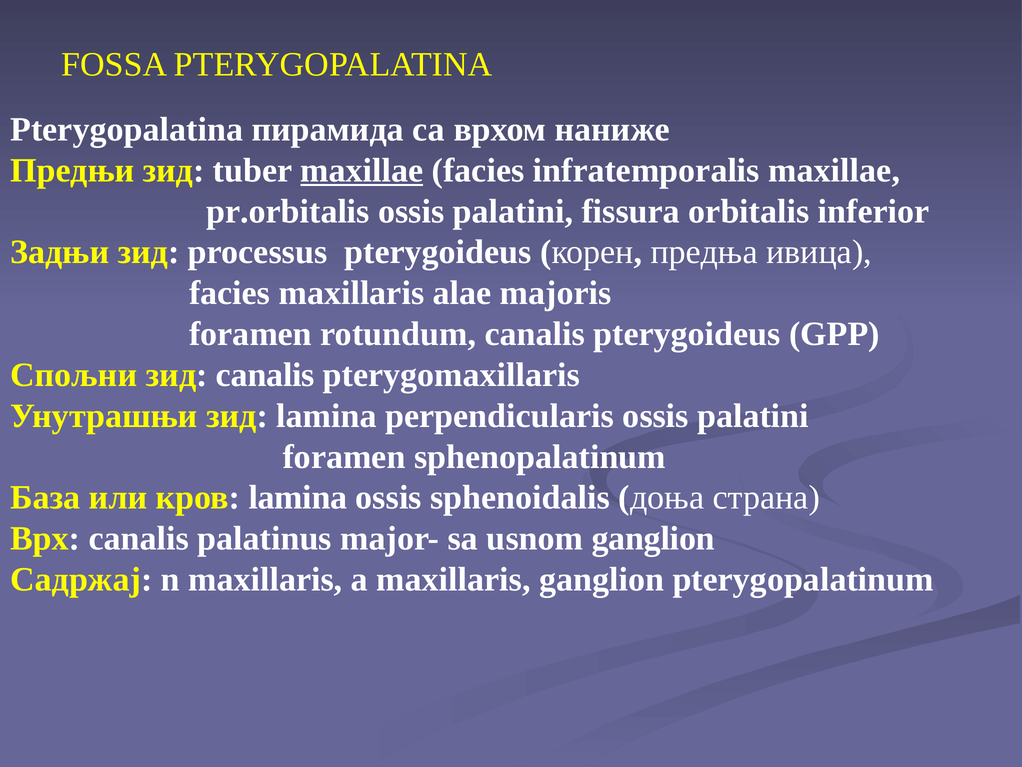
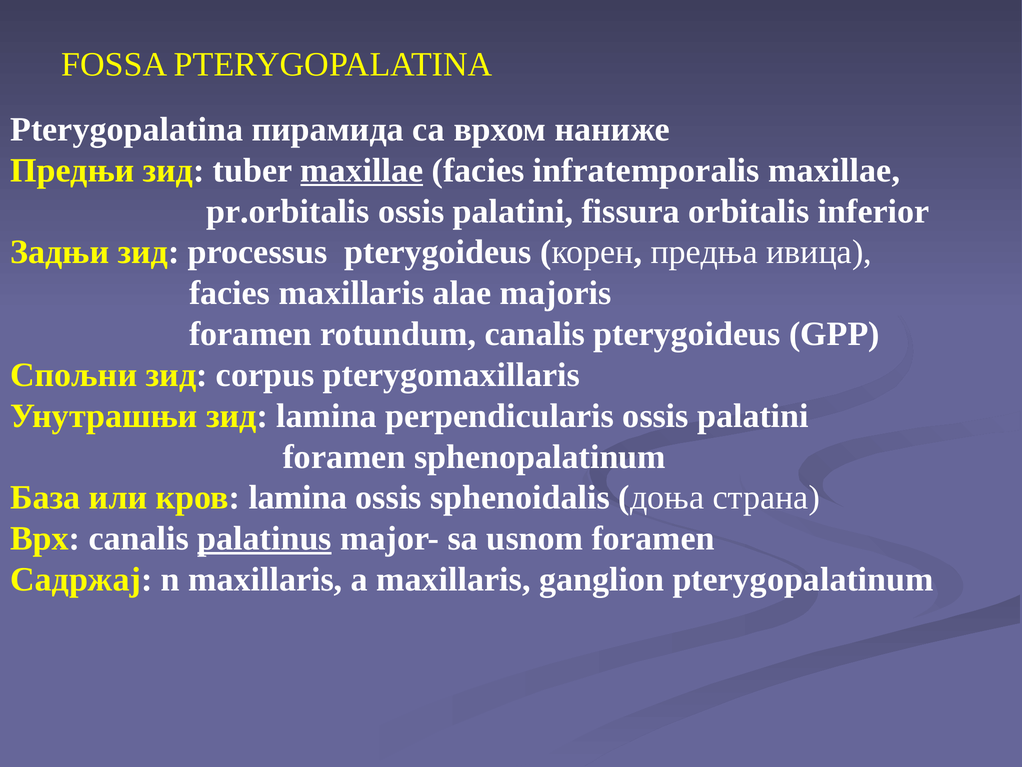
зид canalis: canalis -> corpus
palatinus underline: none -> present
usnom ganglion: ganglion -> foramen
